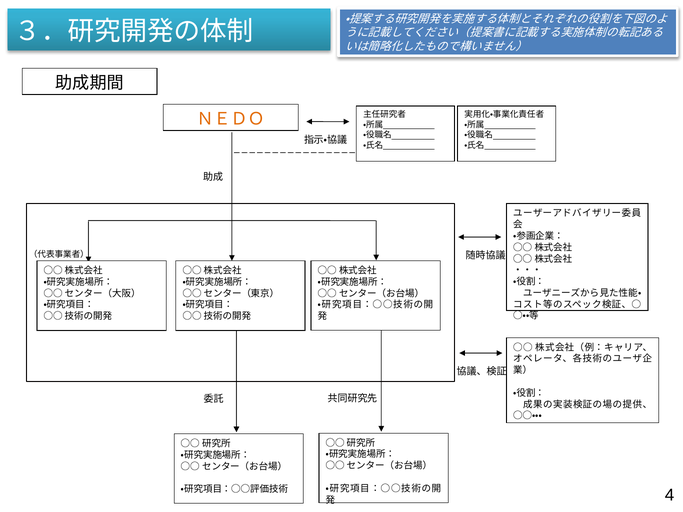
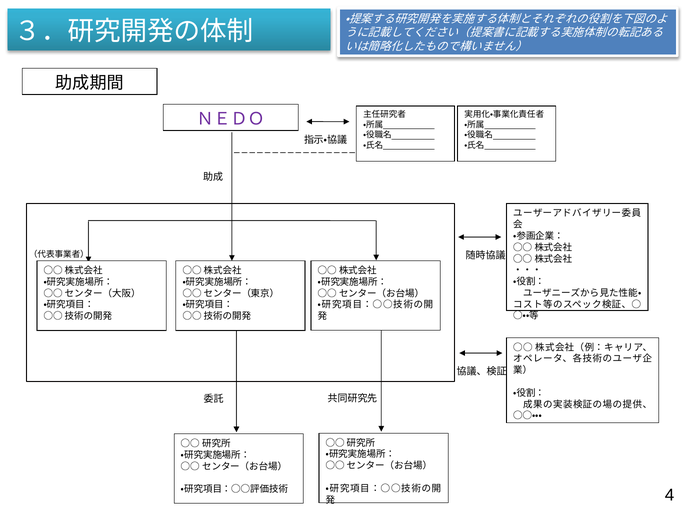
ＮＥＤＯ colour: orange -> purple
